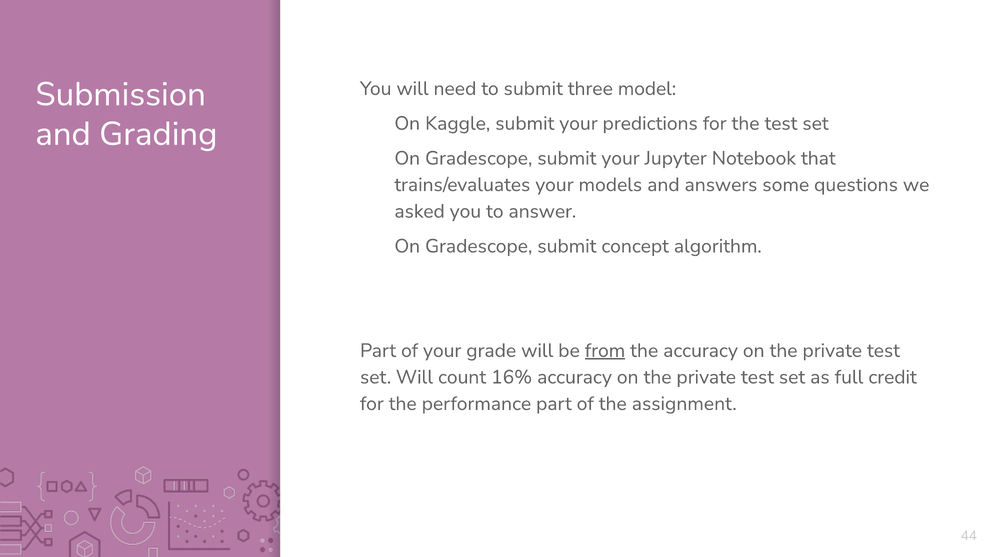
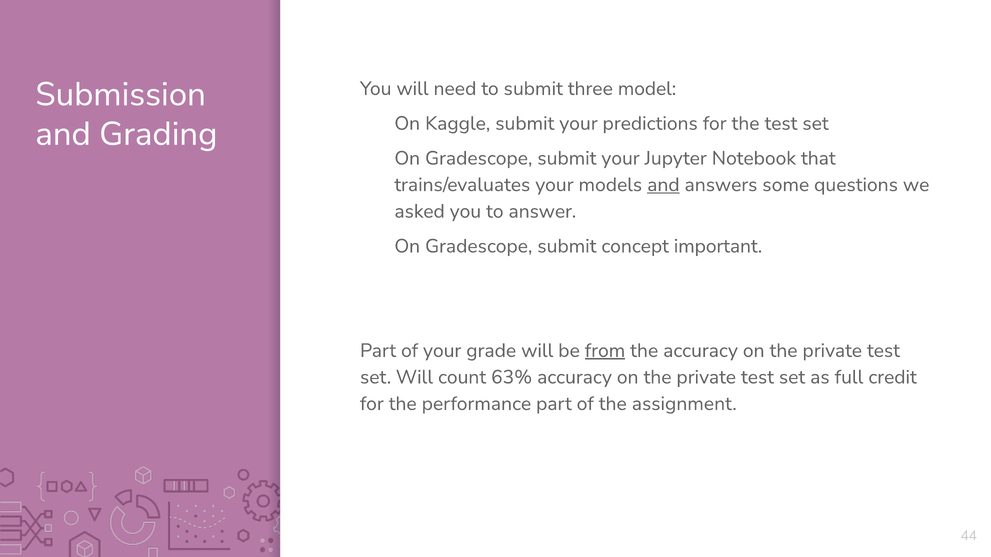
and at (663, 185) underline: none -> present
algorithm: algorithm -> important
16%: 16% -> 63%
